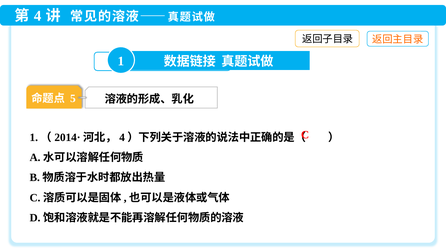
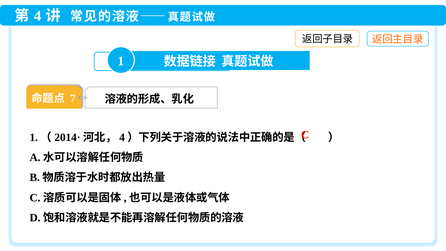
5: 5 -> 7
